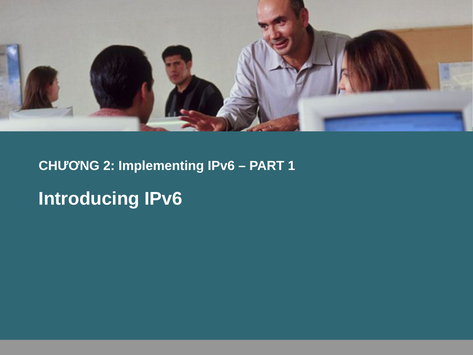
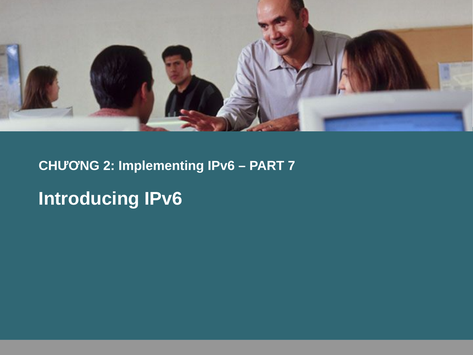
1: 1 -> 7
